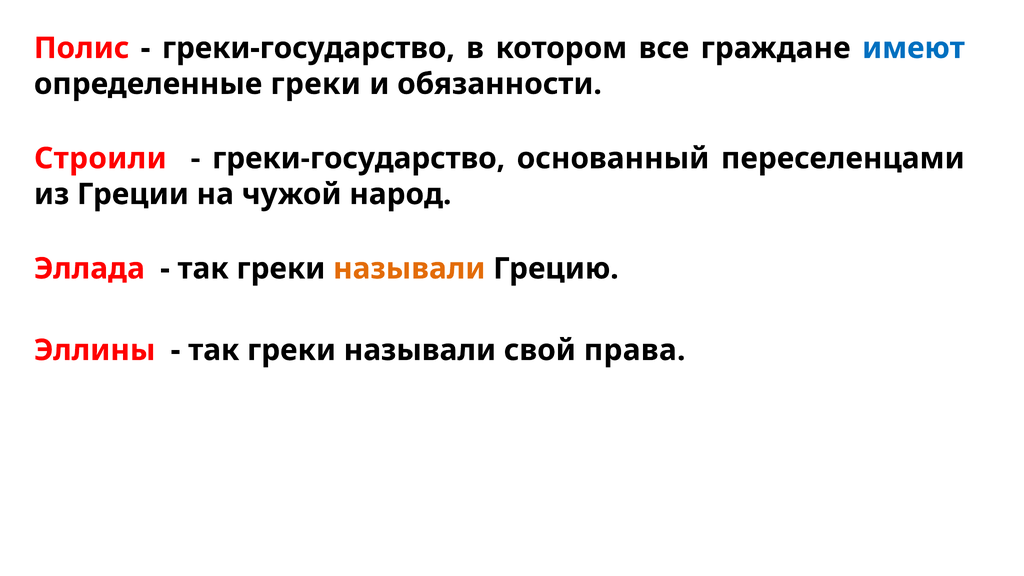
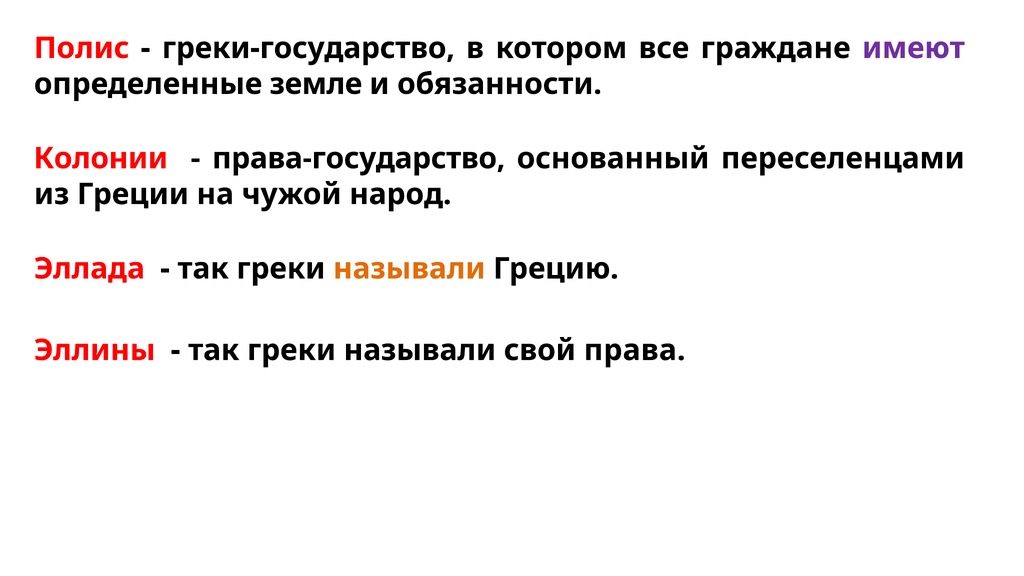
имеют colour: blue -> purple
определенные греки: греки -> земле
Строили: Строили -> Колонии
греки-государство at (359, 158): греки-государство -> права-государство
